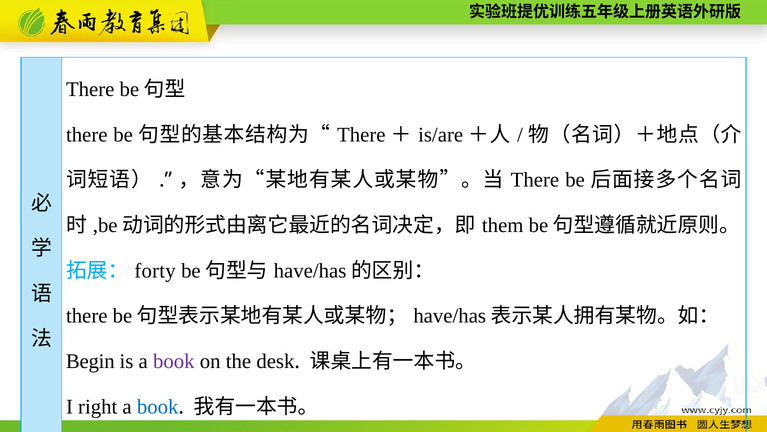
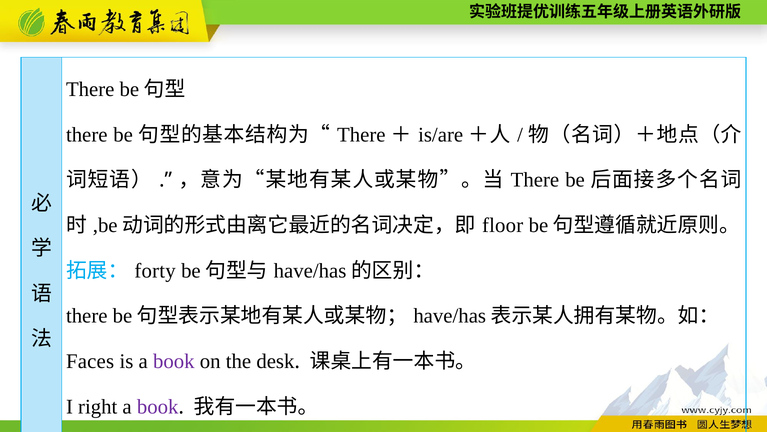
them: them -> floor
Begin: Begin -> Faces
book at (158, 406) colour: blue -> purple
